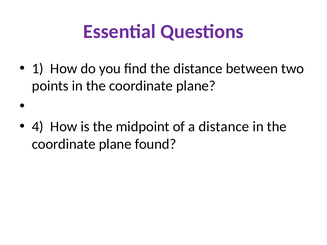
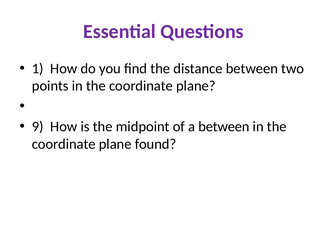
4: 4 -> 9
a distance: distance -> between
